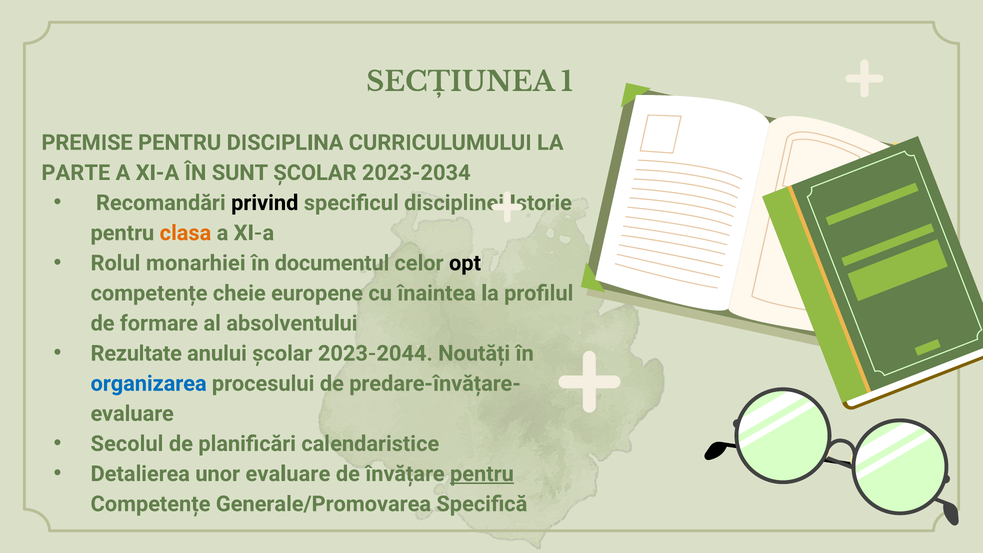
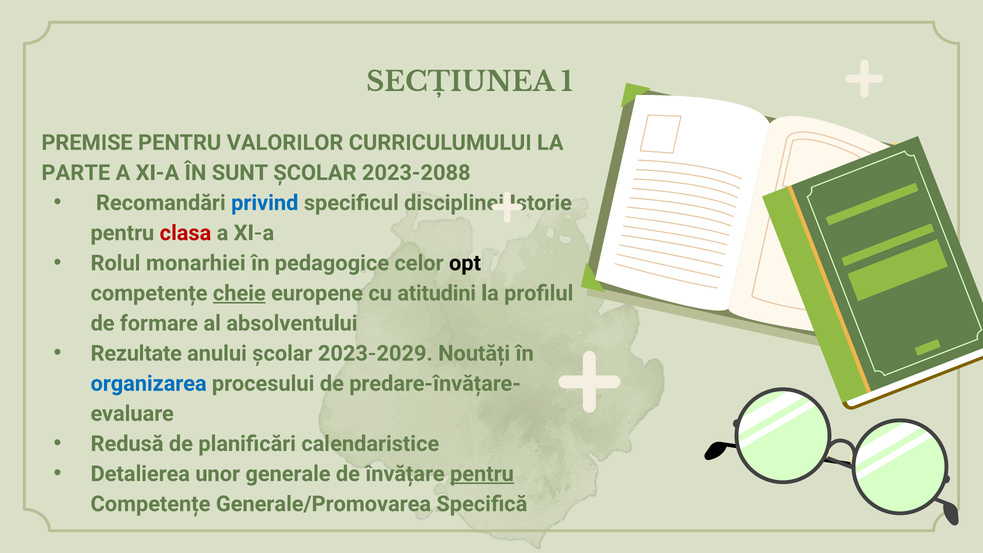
DISCIPLINA: DISCIPLINA -> VALORILOR
2023-2034: 2023-2034 -> 2023-2088
privind colour: black -> blue
clasa colour: orange -> red
documentul: documentul -> pedagogice
cheie underline: none -> present
înaintea: înaintea -> atitudini
2023-2044: 2023-2044 -> 2023-2029
Secolul: Secolul -> Redusă
unor evaluare: evaluare -> generale
